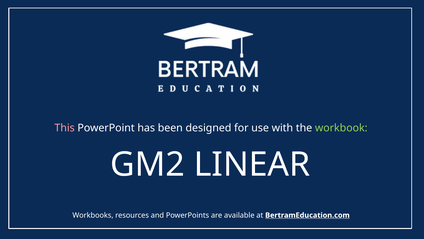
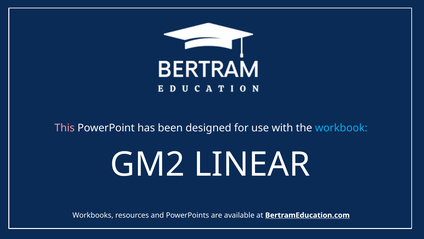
workbook colour: light green -> light blue
